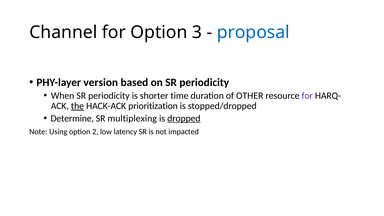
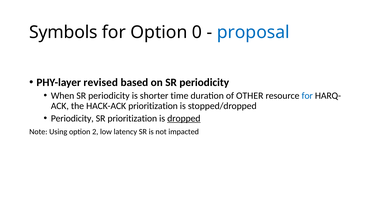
Channel: Channel -> Symbols
3: 3 -> 0
version: version -> revised
for at (307, 96) colour: purple -> blue
the underline: present -> none
Determine at (72, 118): Determine -> Periodicity
SR multiplexing: multiplexing -> prioritization
